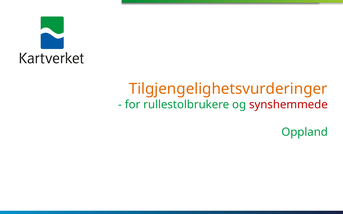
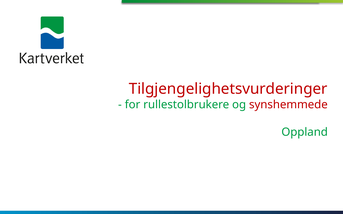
Tilgjengelighetsvurderinger colour: orange -> red
